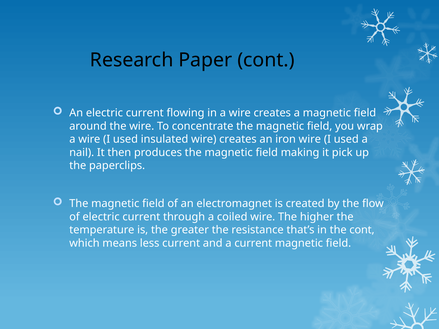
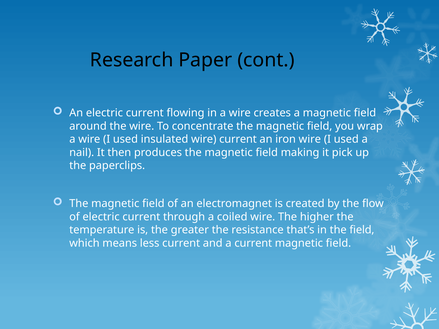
insulated wire creates: creates -> current
the cont: cont -> field
